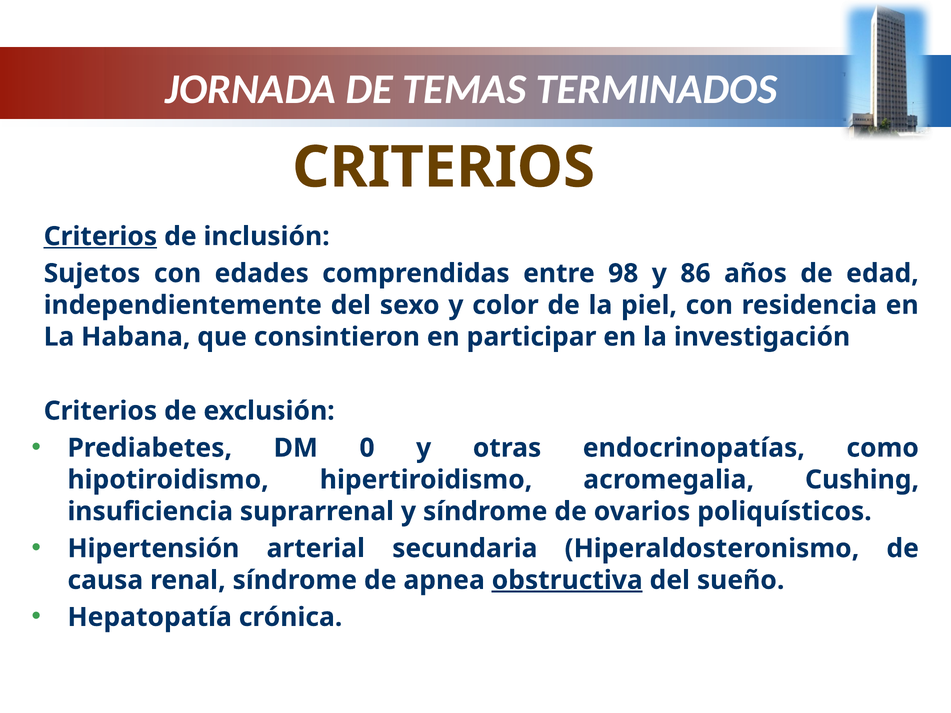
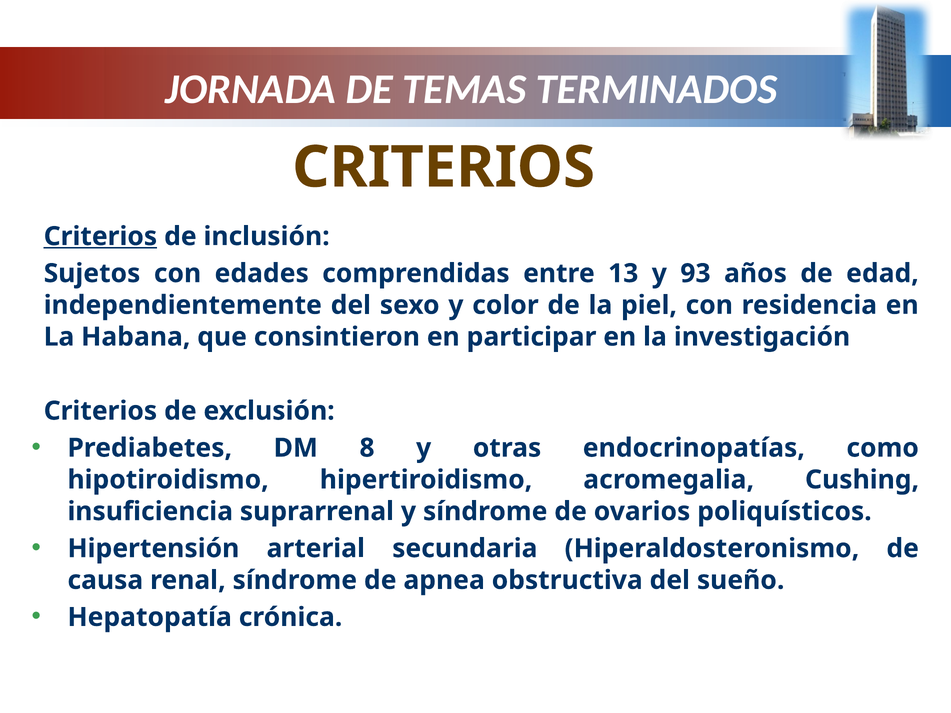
98: 98 -> 13
86: 86 -> 93
0: 0 -> 8
obstructiva underline: present -> none
